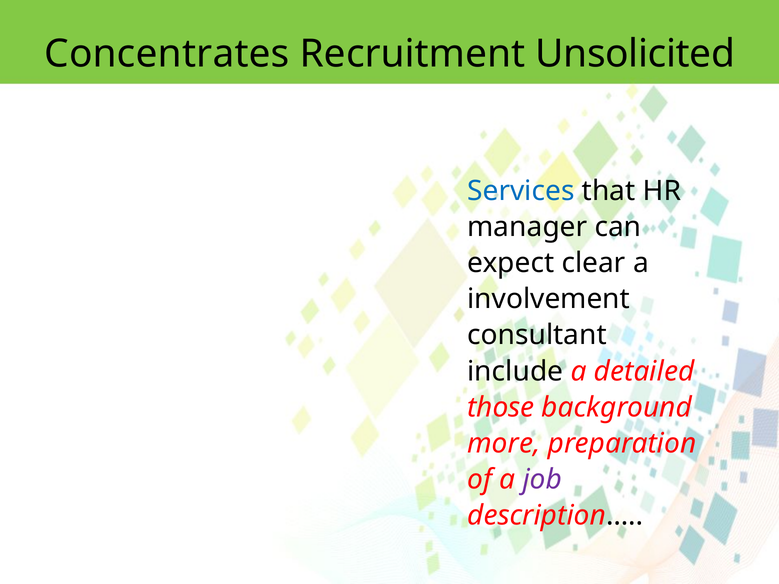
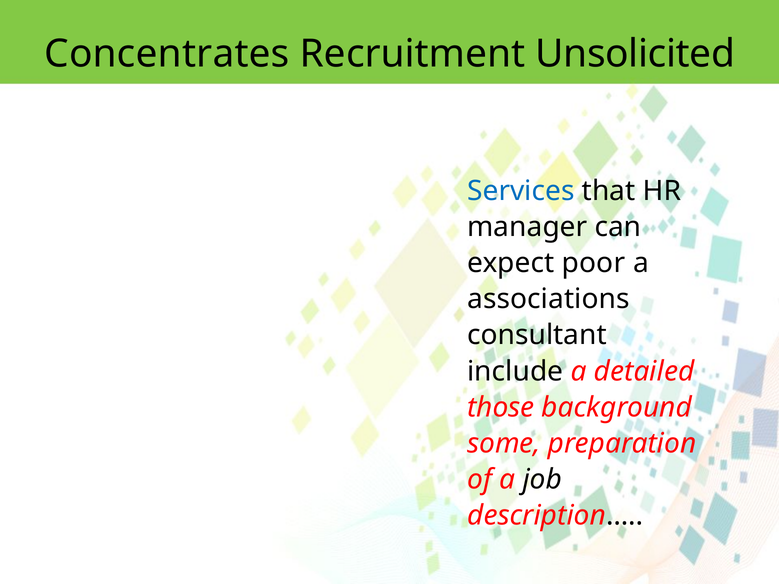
clear: clear -> poor
involvement: involvement -> associations
more: more -> some
job colour: purple -> black
